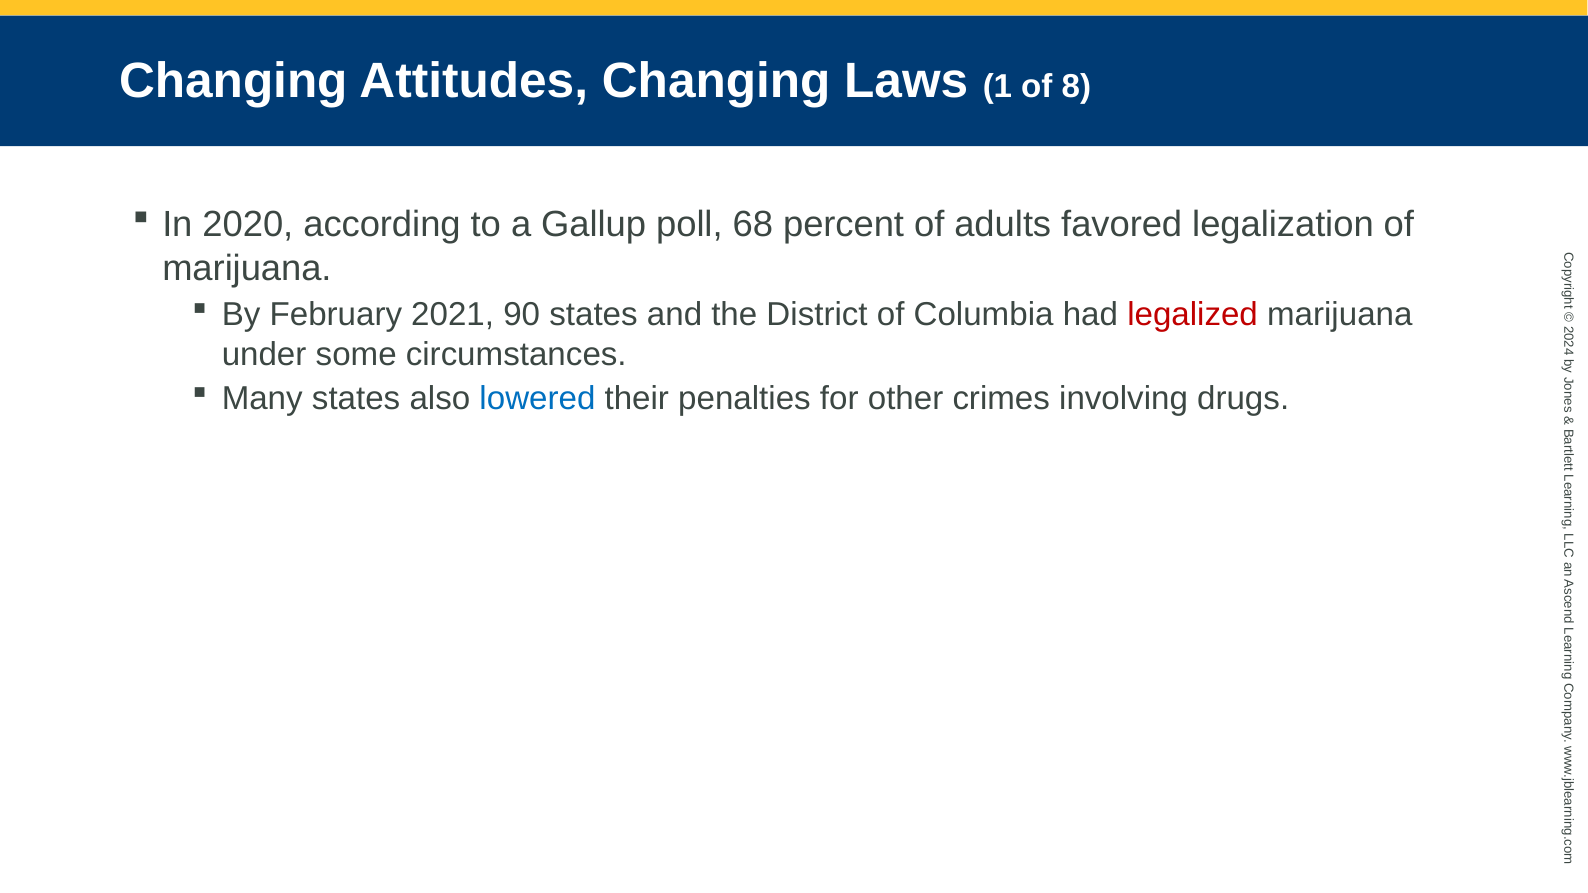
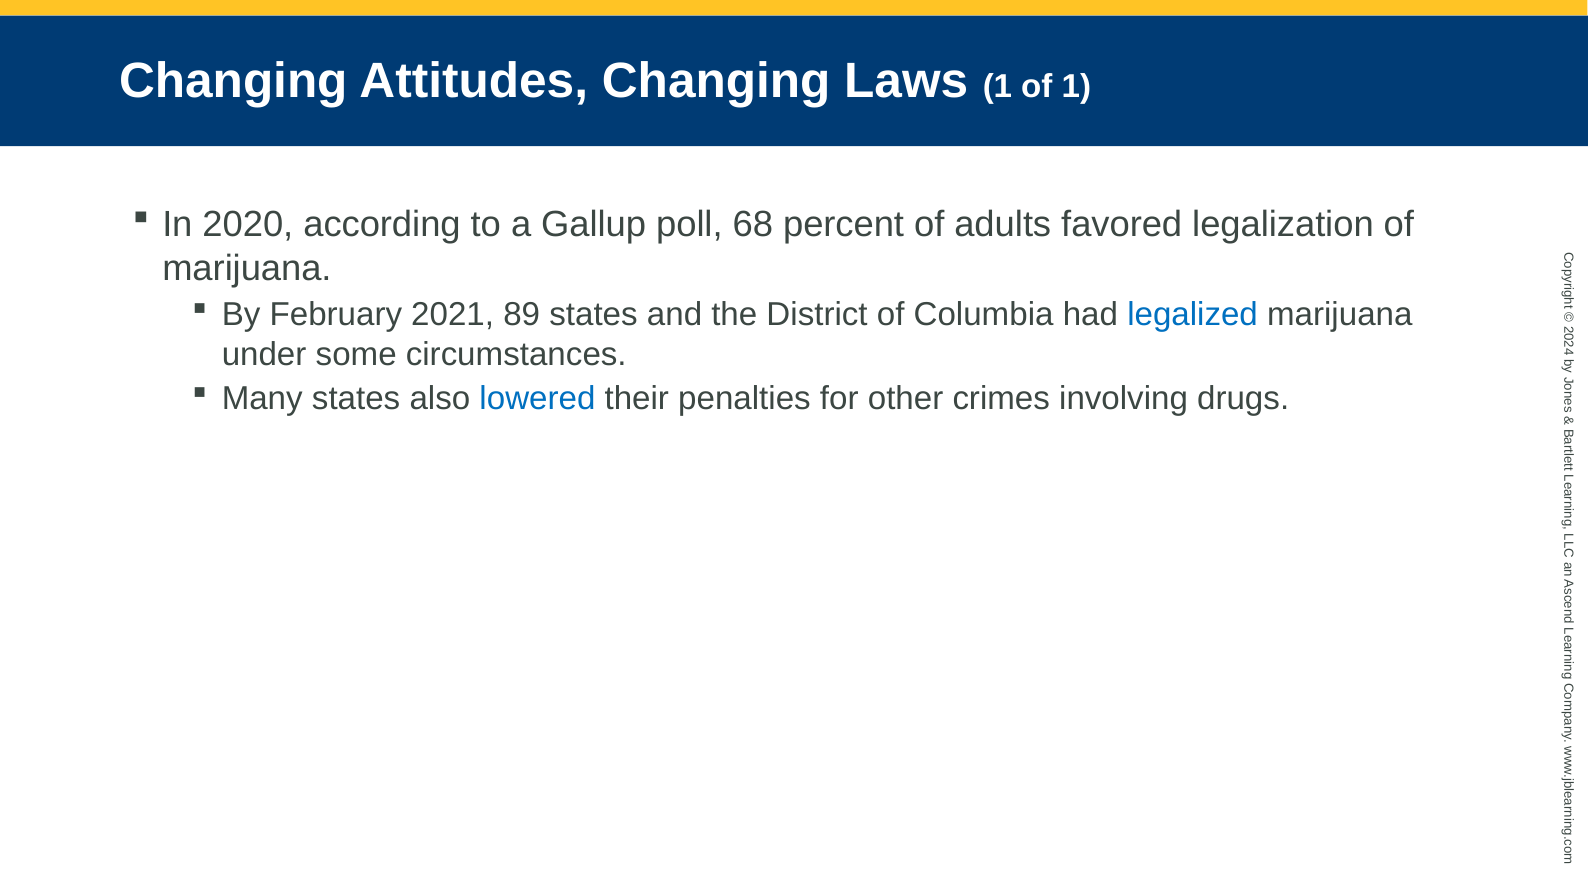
of 8: 8 -> 1
90: 90 -> 89
legalized colour: red -> blue
